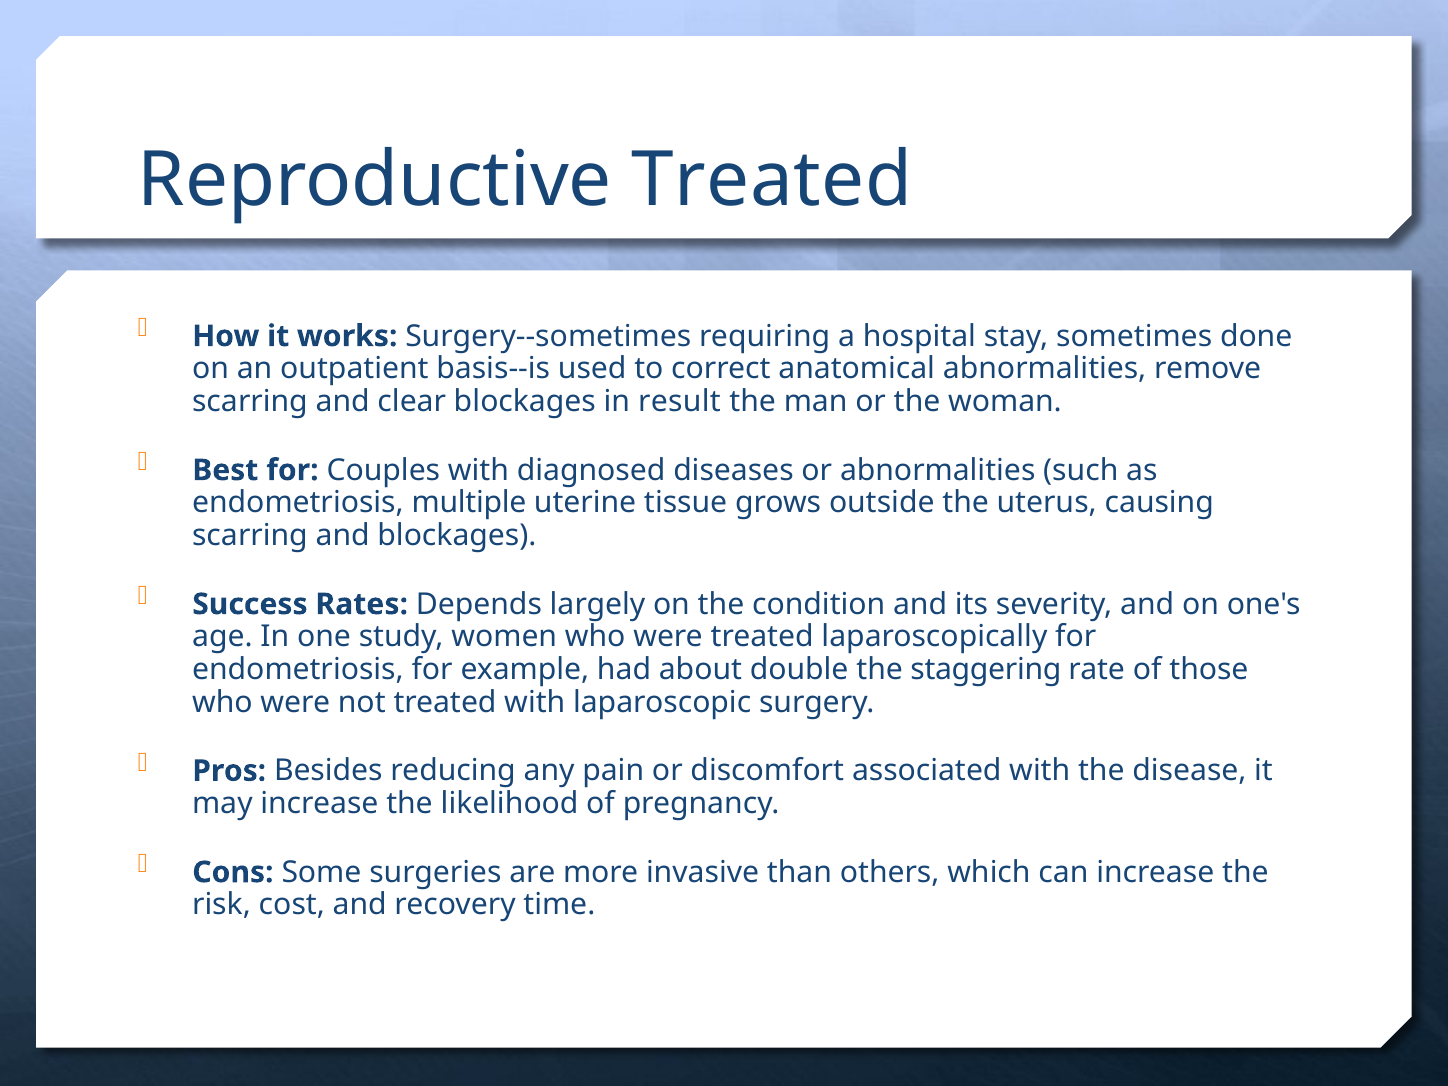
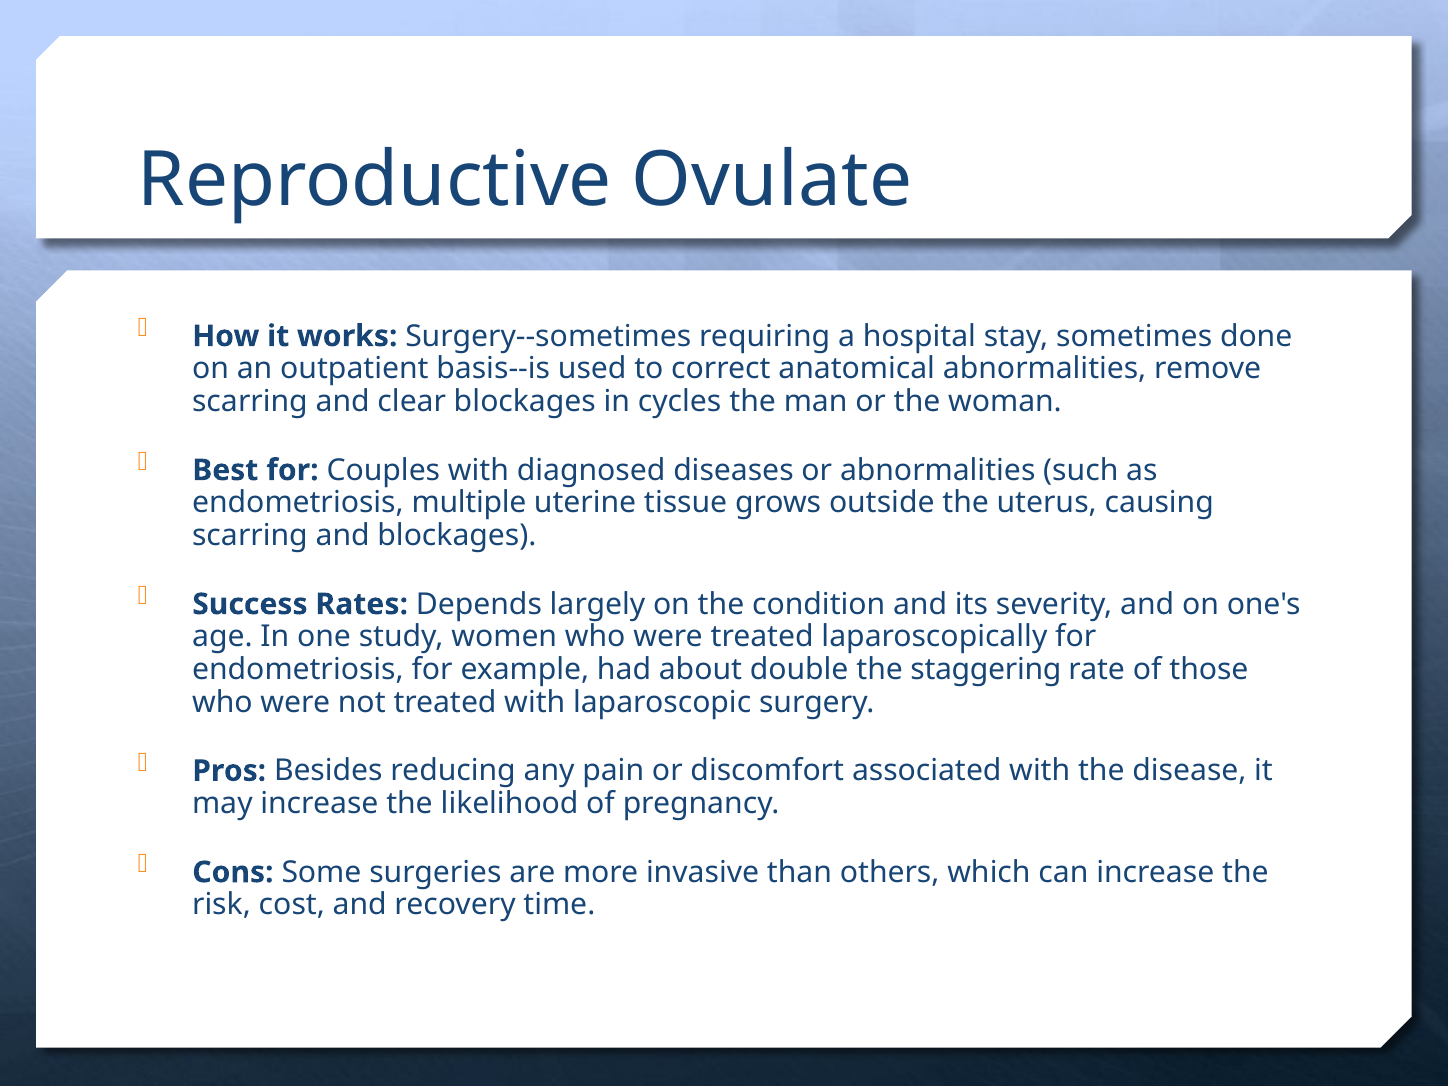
Reproductive Treated: Treated -> Ovulate
result: result -> cycles
